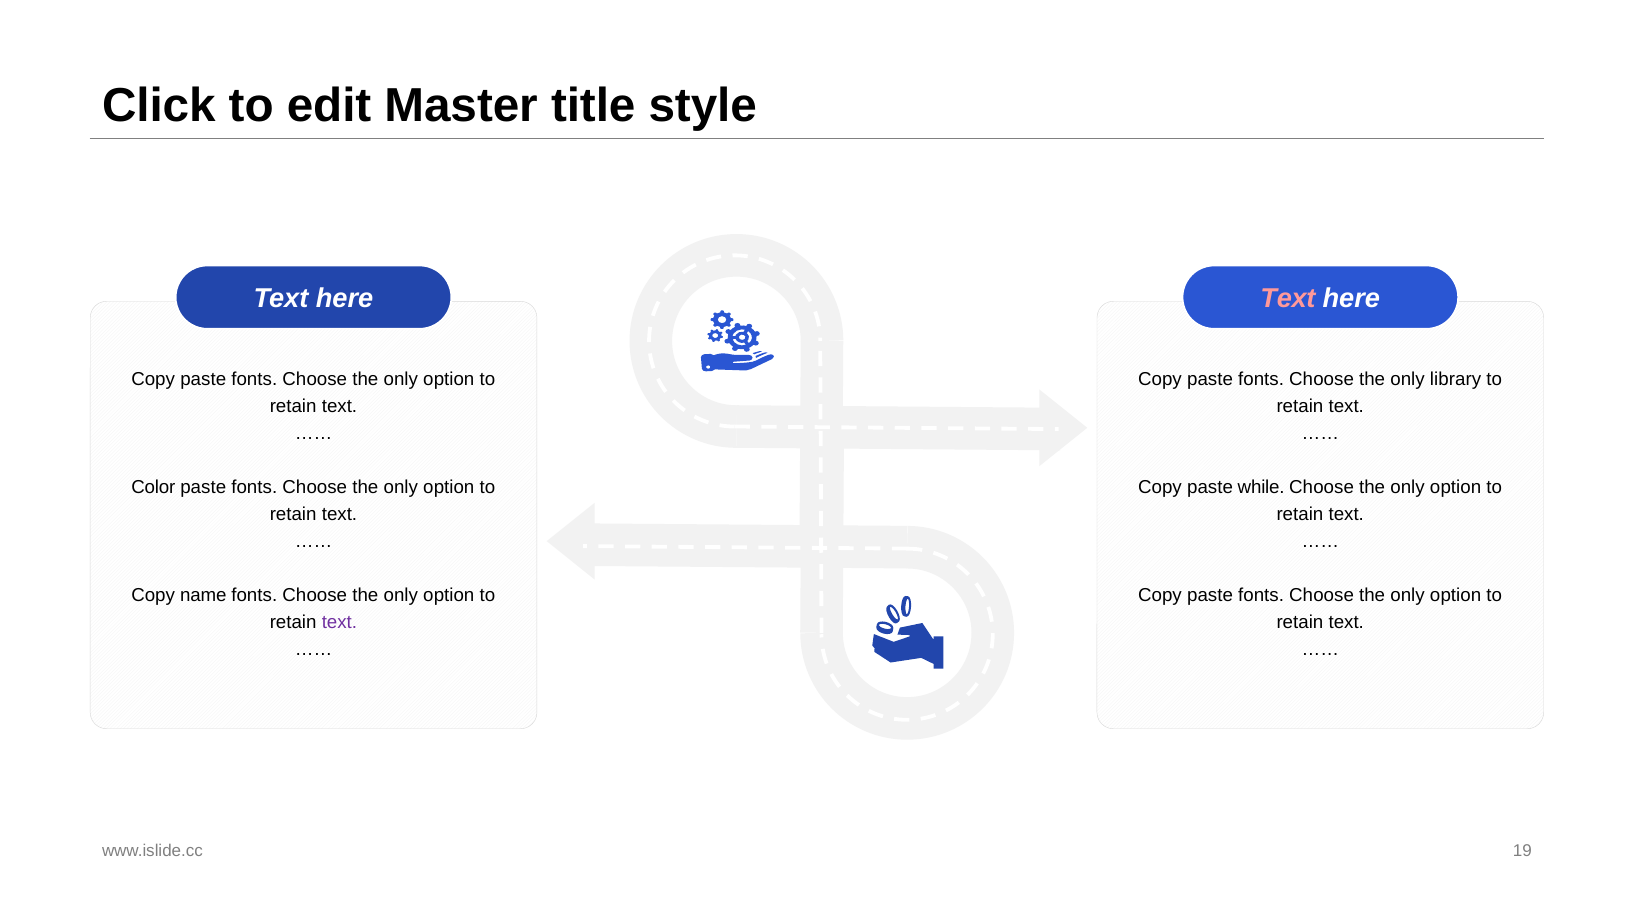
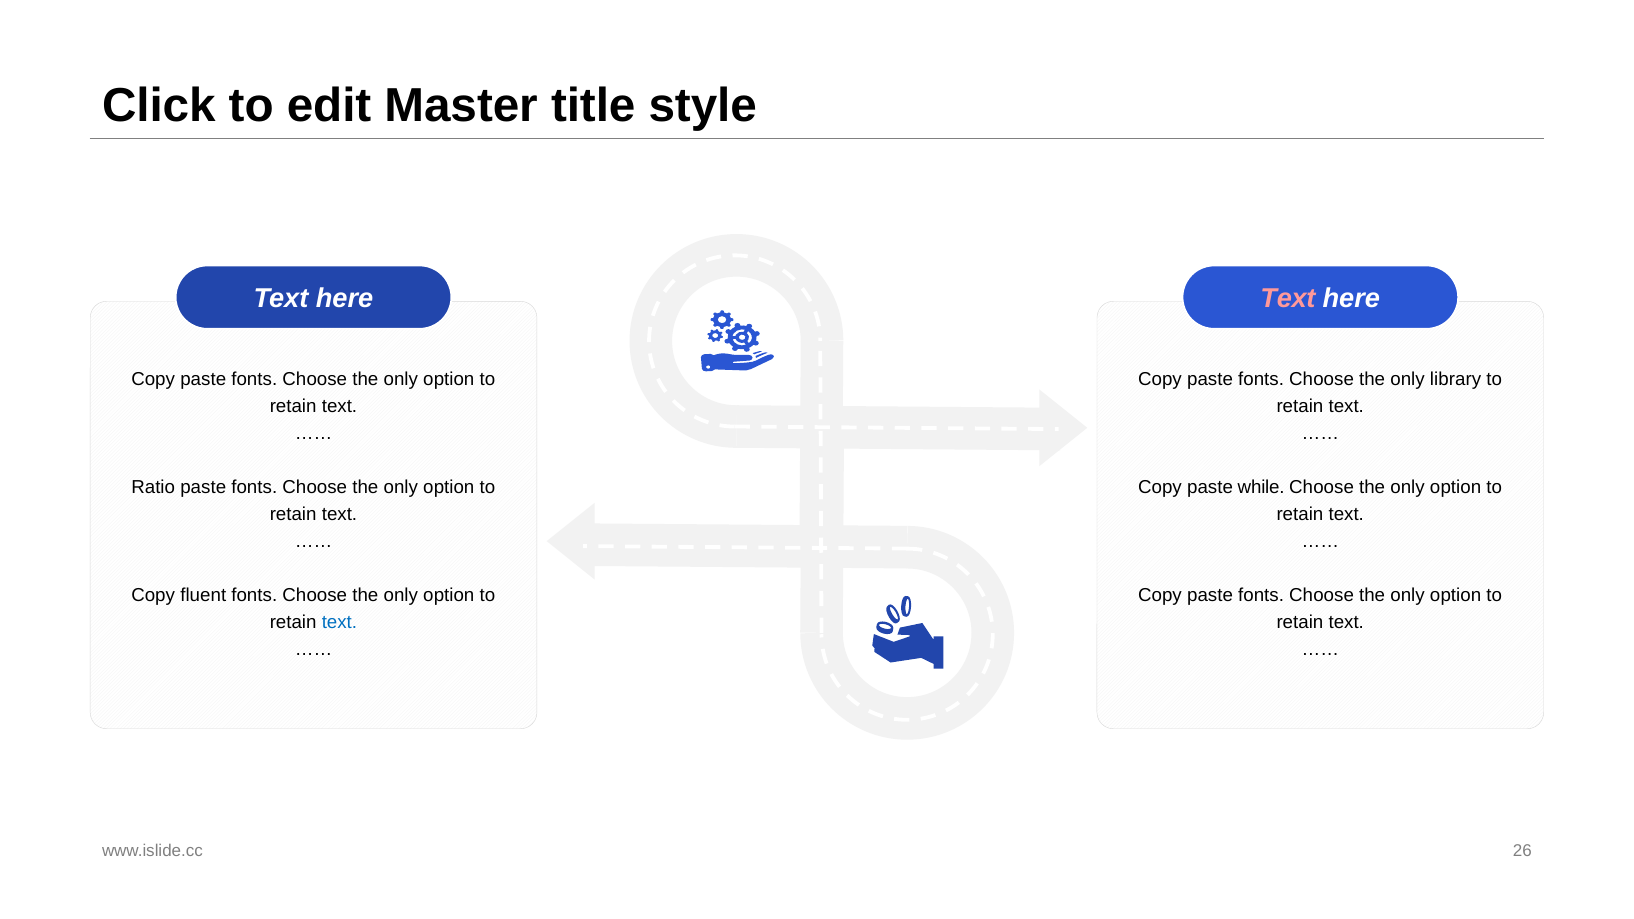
Color: Color -> Ratio
name: name -> fluent
text at (339, 622) colour: purple -> blue
19: 19 -> 26
